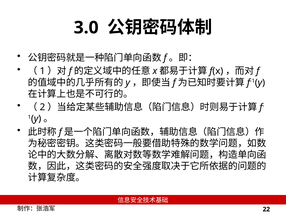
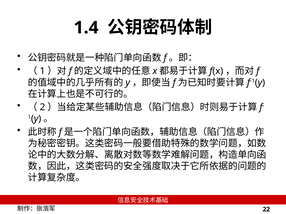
3.0: 3.0 -> 1.4
